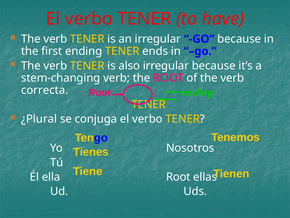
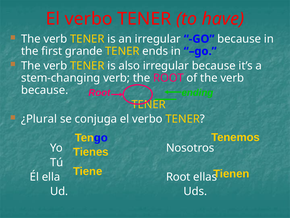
first ending: ending -> grande
correcta at (45, 90): correcta -> because
